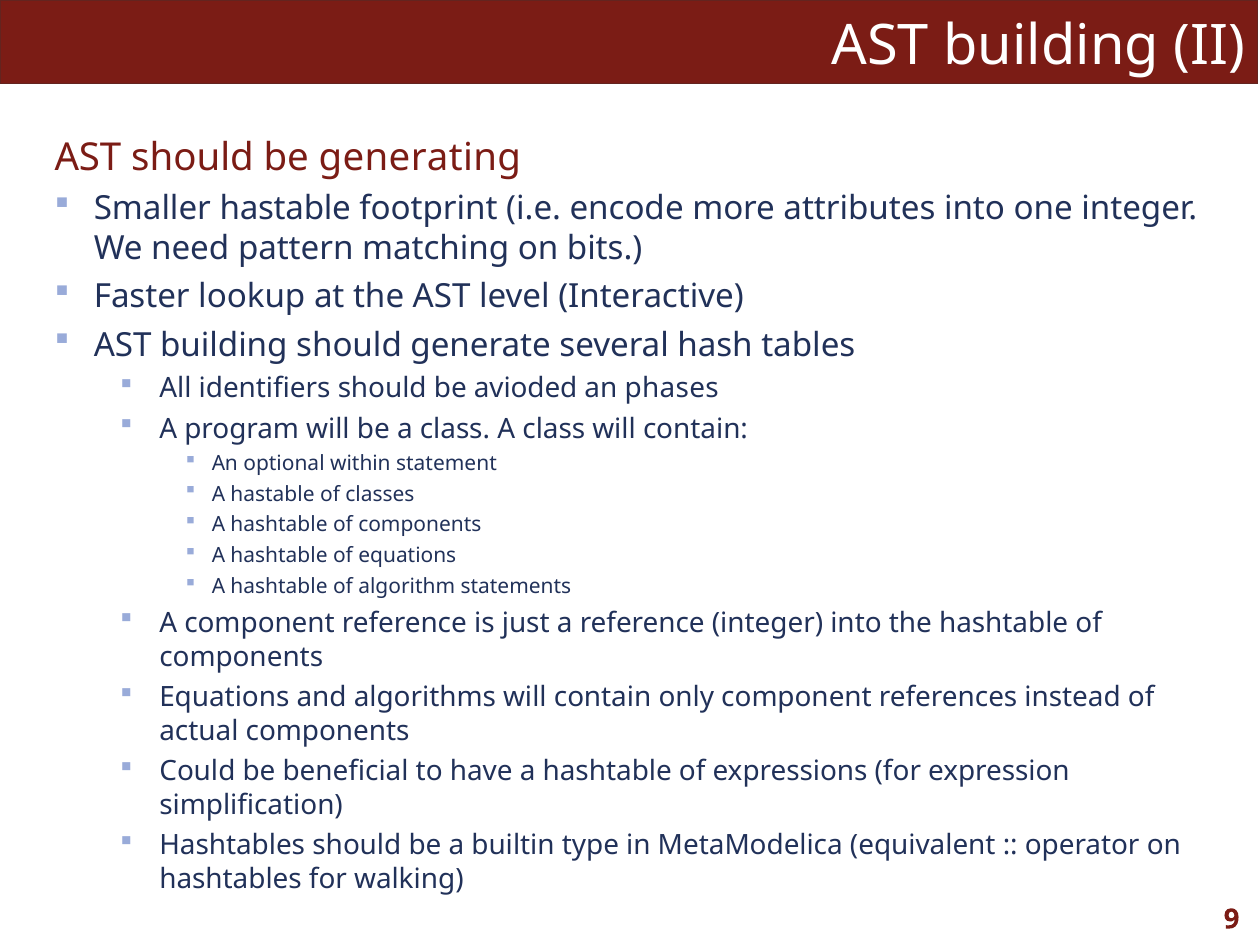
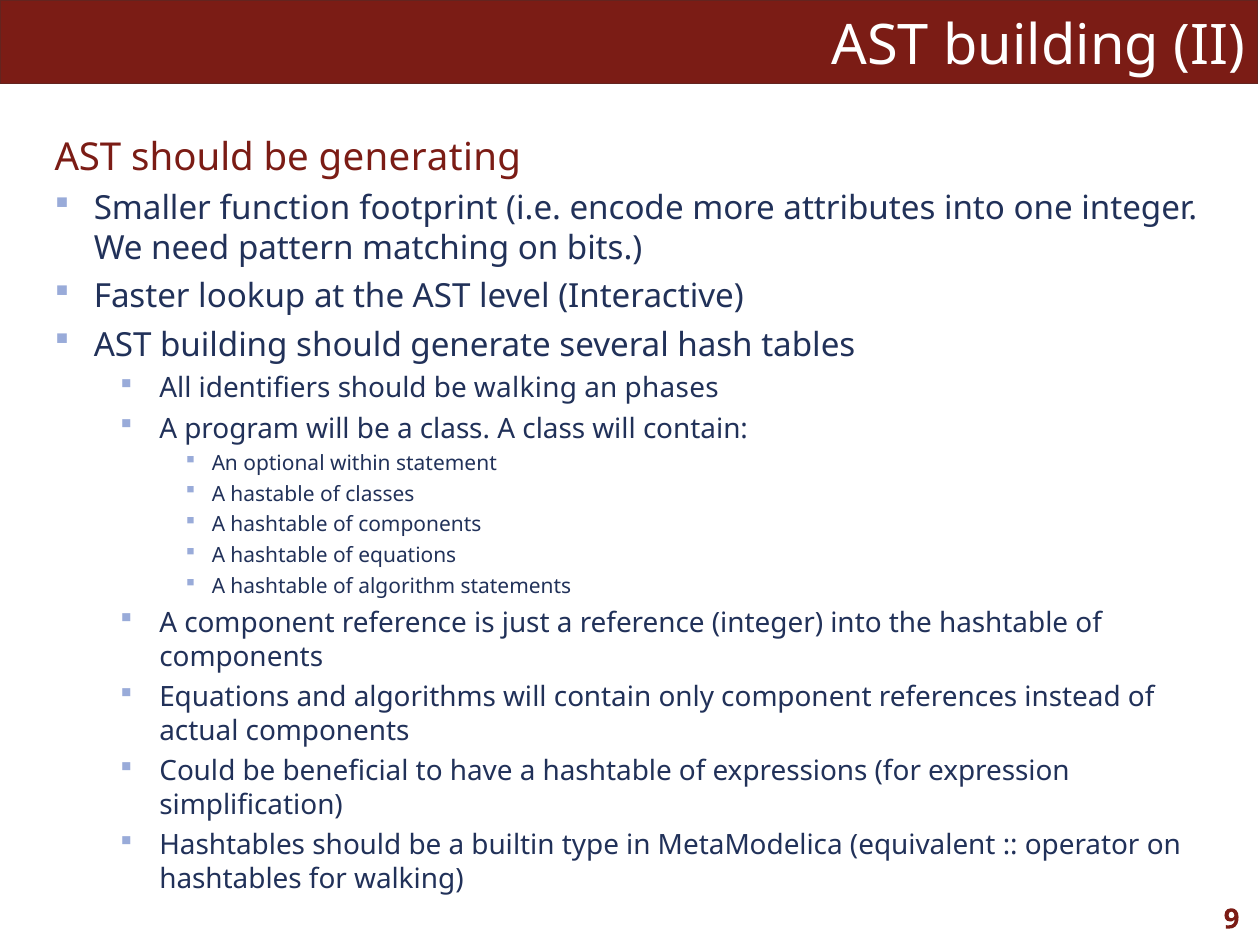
Smaller hastable: hastable -> function
be avioded: avioded -> walking
